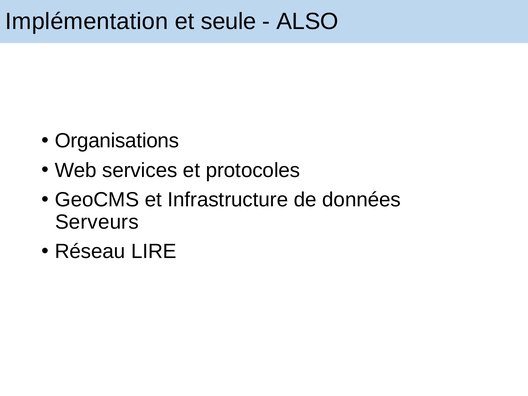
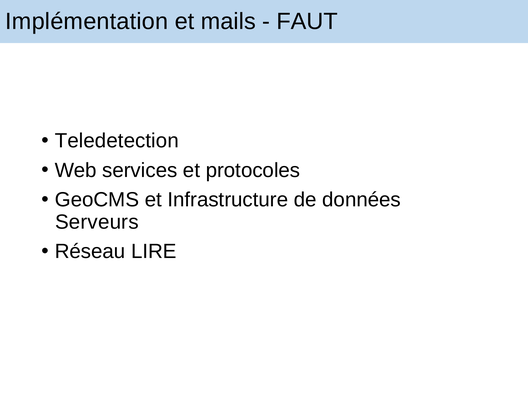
seule: seule -> mails
ALSO: ALSO -> FAUT
Organisations: Organisations -> Teledetection
